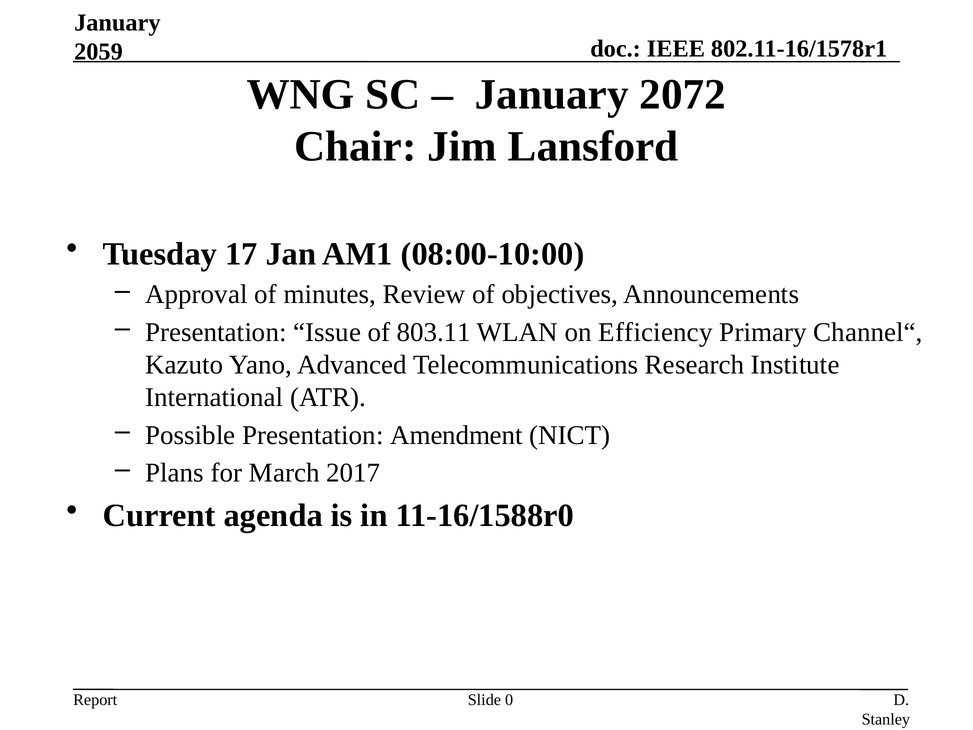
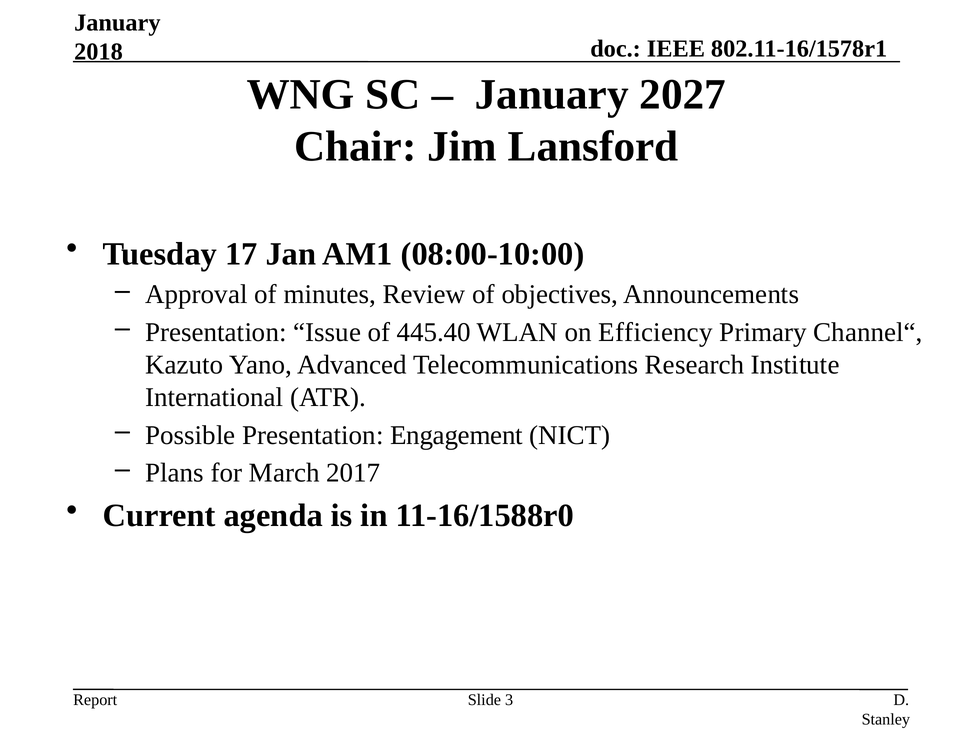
2059: 2059 -> 2018
2072: 2072 -> 2027
803.11: 803.11 -> 445.40
Amendment: Amendment -> Engagement
0: 0 -> 3
